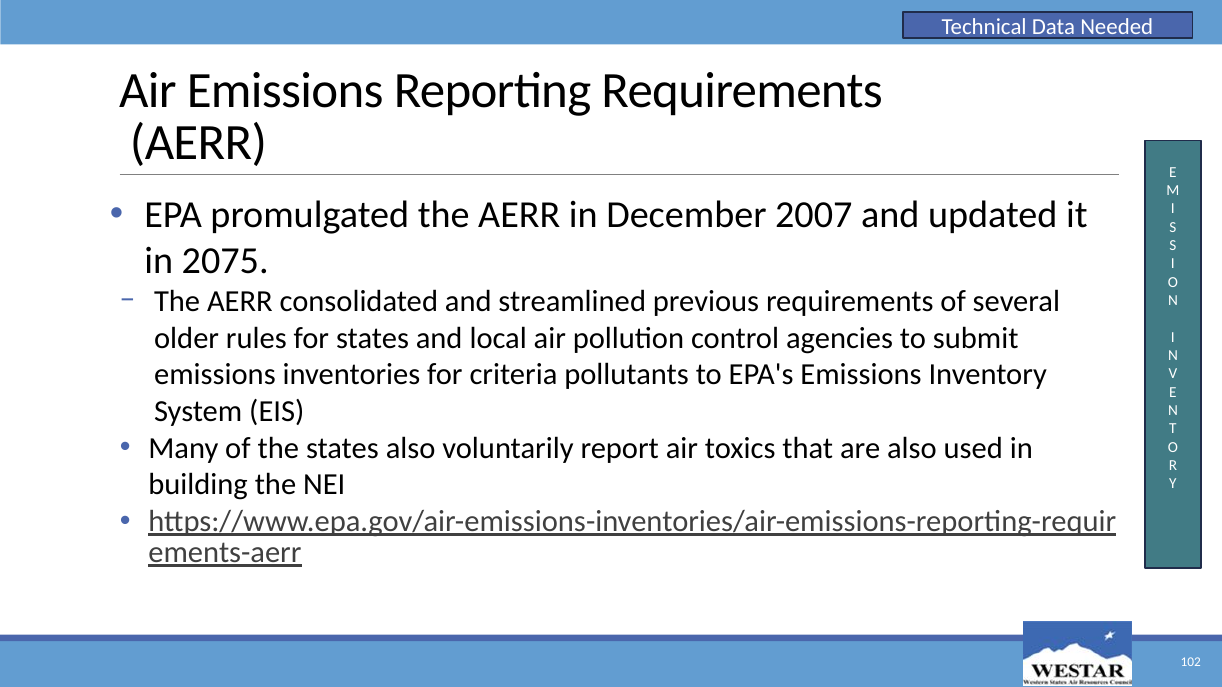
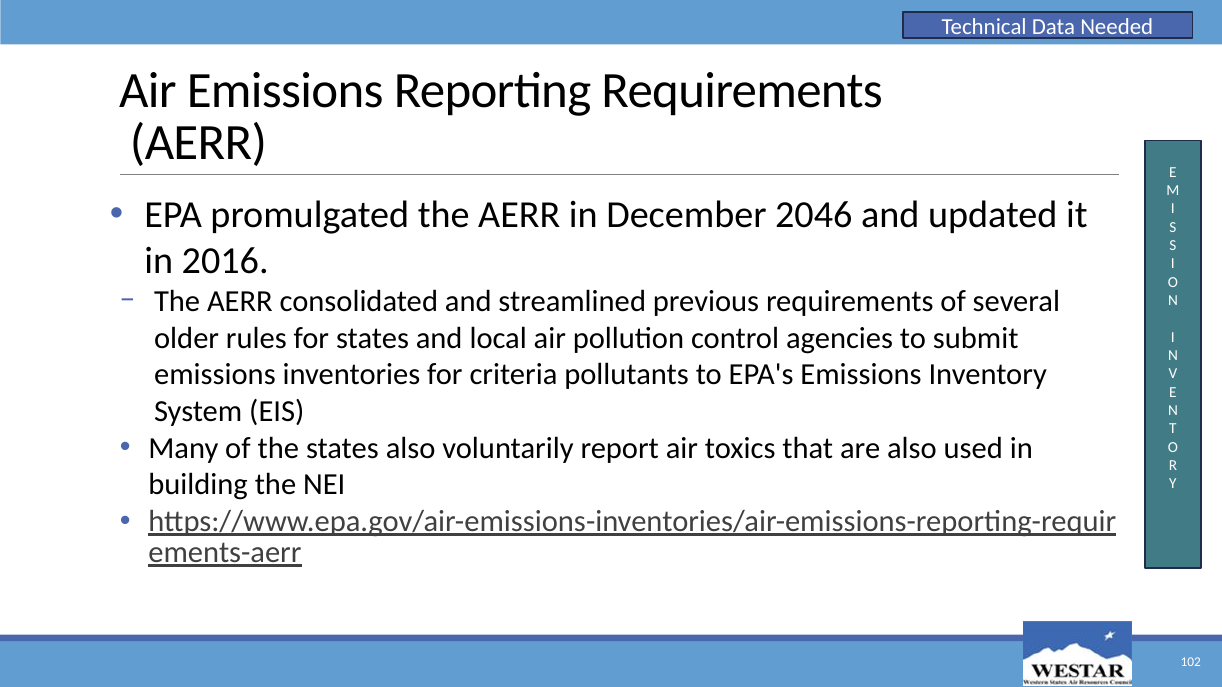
2007: 2007 -> 2046
2075: 2075 -> 2016
